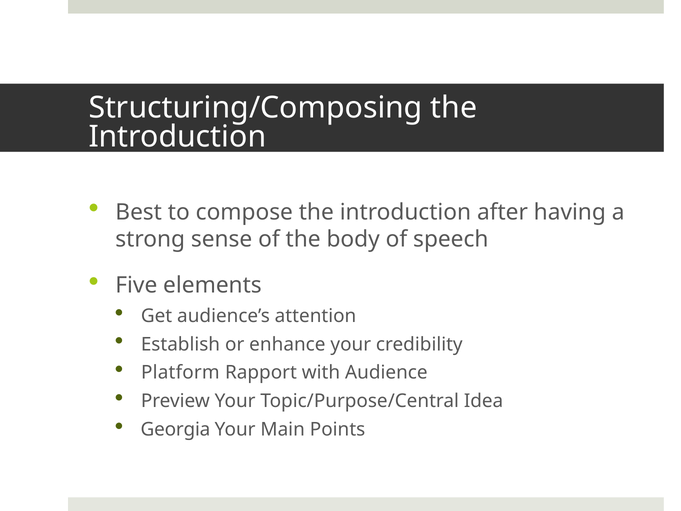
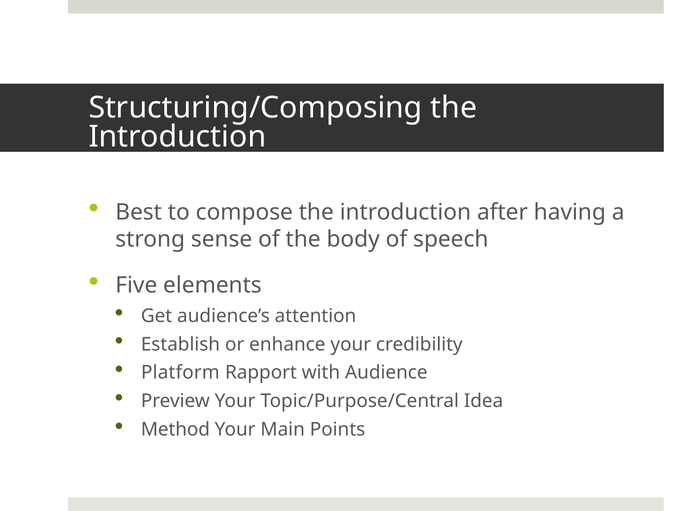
Georgia: Georgia -> Method
